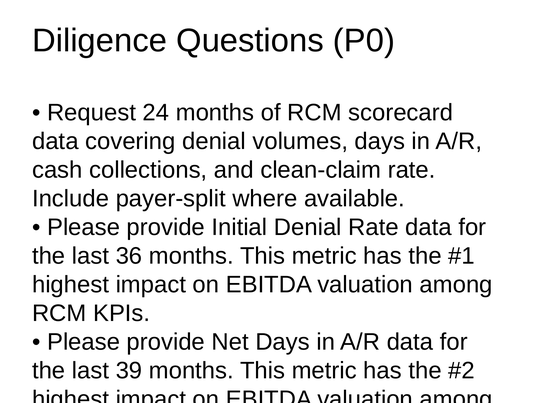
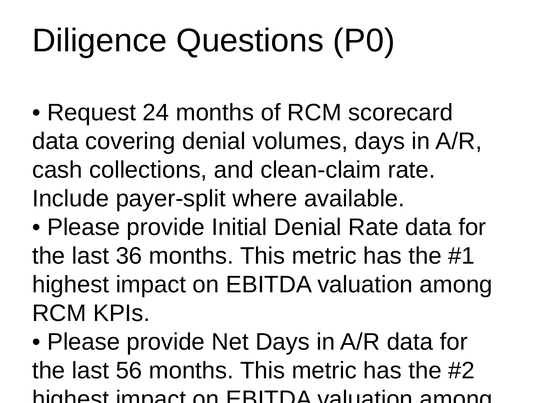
39: 39 -> 56
